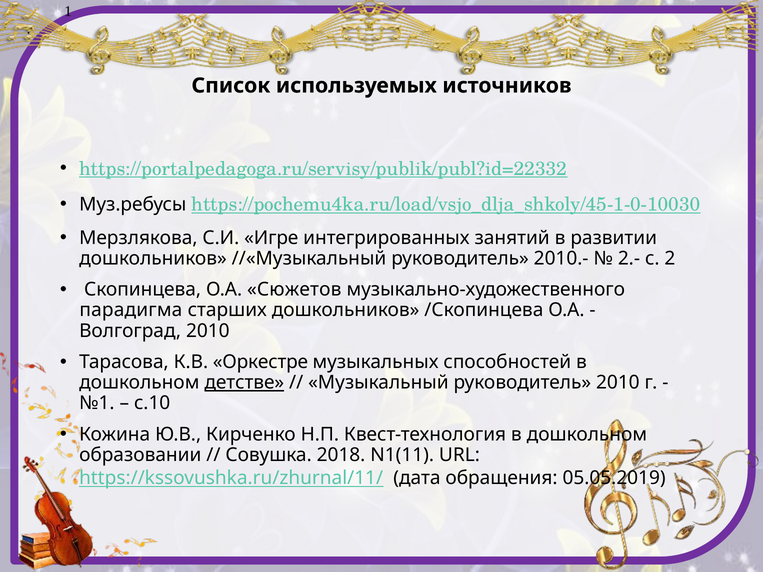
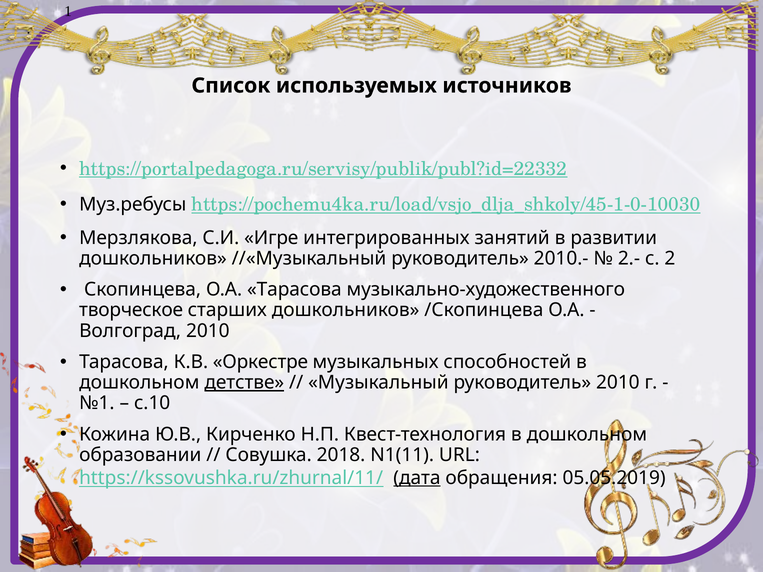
О.А Сюжетов: Сюжетов -> Тарасова
парадигма: парадигма -> творческое
дата underline: none -> present
